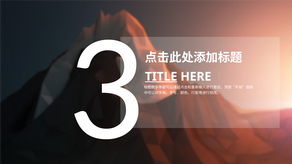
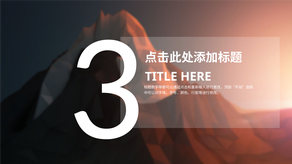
TITLE underline: present -> none
